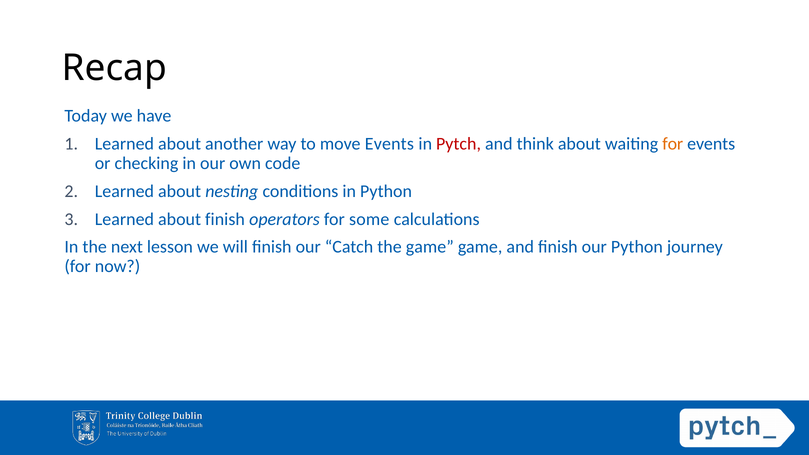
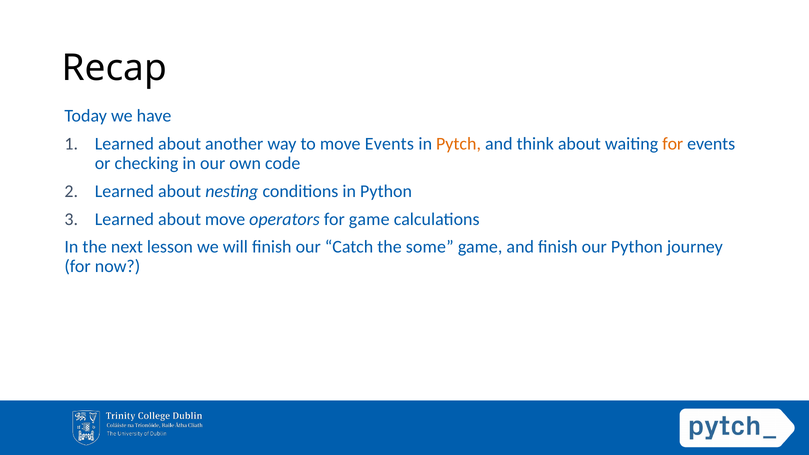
Pytch colour: red -> orange
about finish: finish -> move
for some: some -> game
the game: game -> some
